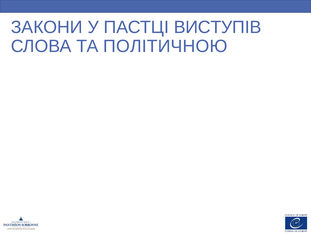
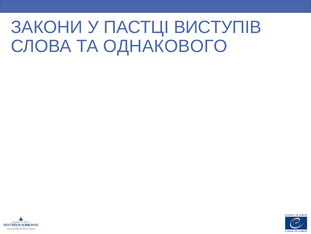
ПОЛІТИЧНОЮ: ПОЛІТИЧНОЮ -> ОДНАКОВОГО
